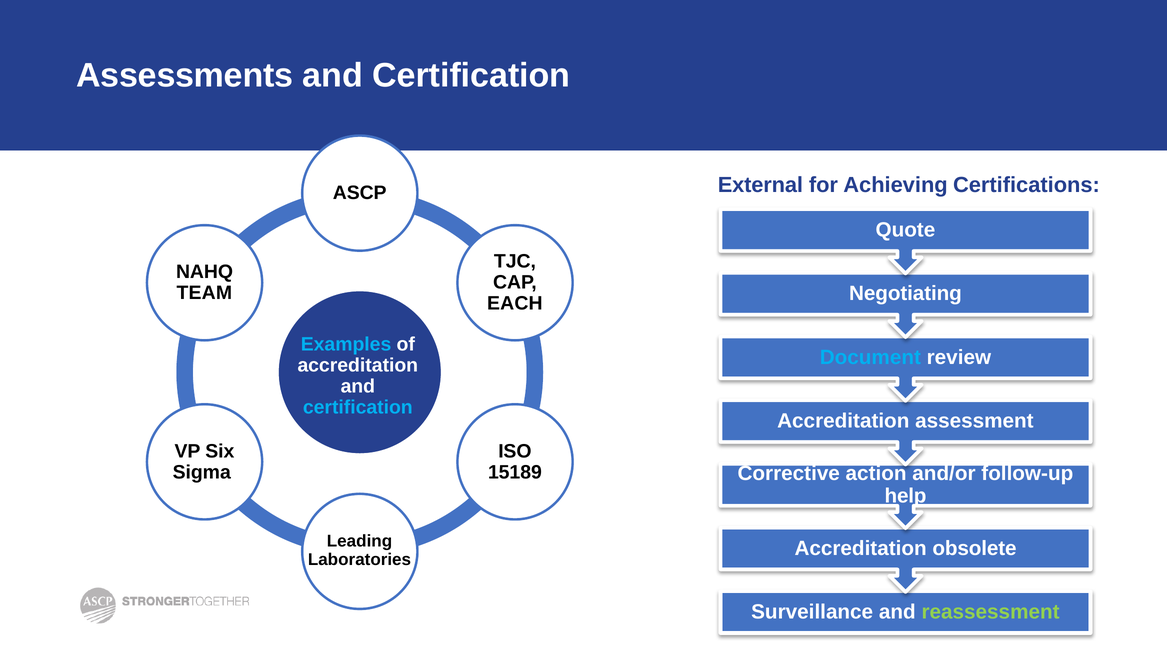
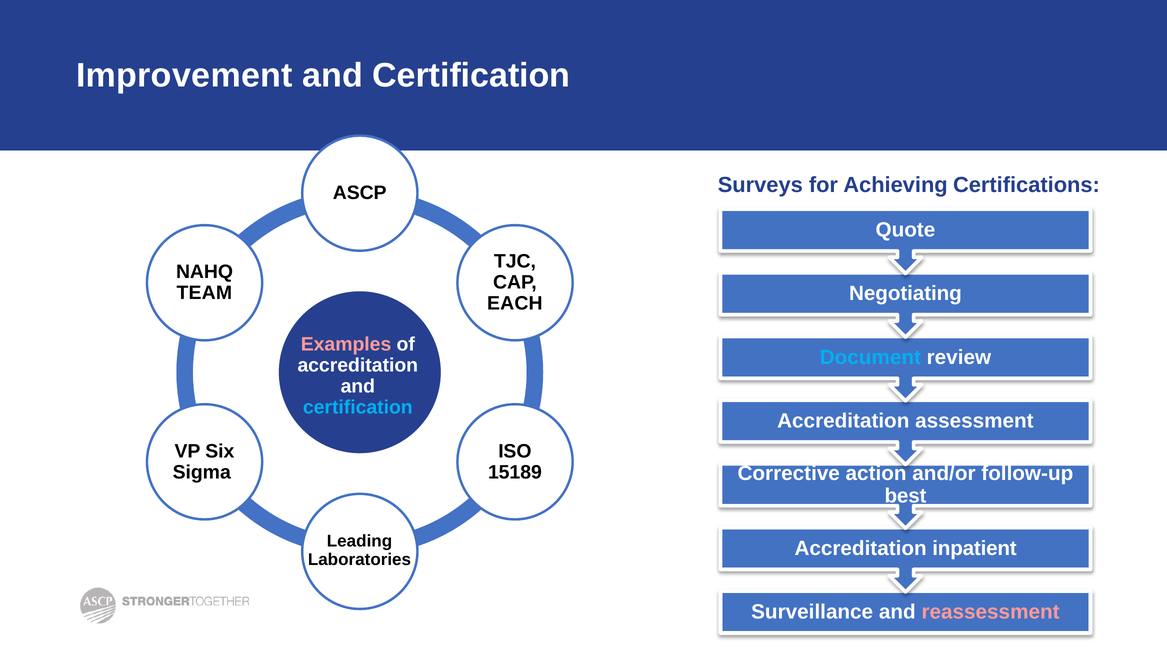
Assessments: Assessments -> Improvement
External: External -> Surveys
Examples colour: light blue -> pink
help: help -> best
obsolete: obsolete -> inpatient
reassessment colour: light green -> pink
